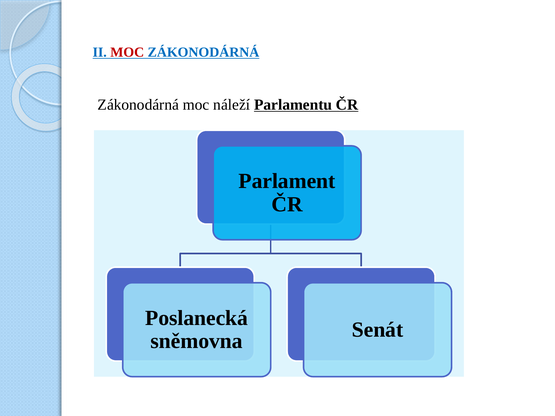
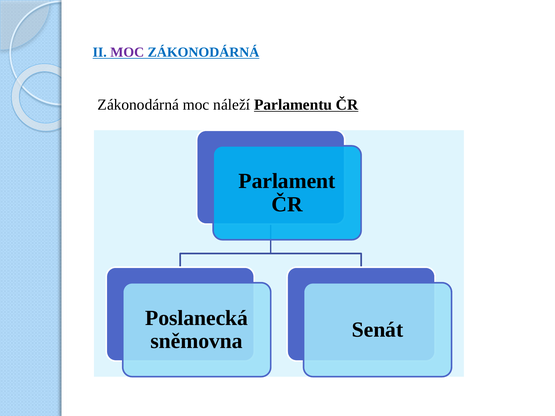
MOC at (127, 52) colour: red -> purple
